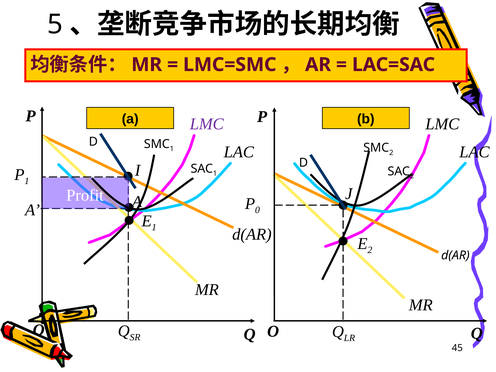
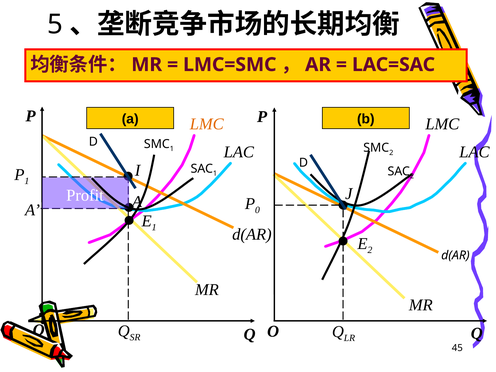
LMC at (207, 124) colour: purple -> orange
